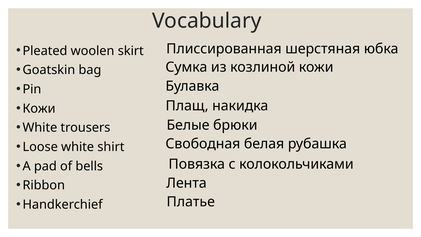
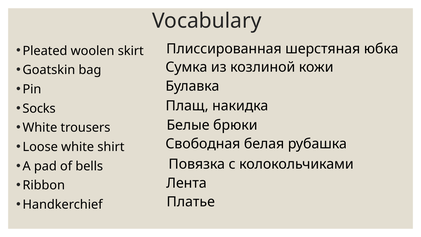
Кожи at (39, 108): Кожи -> Socks
